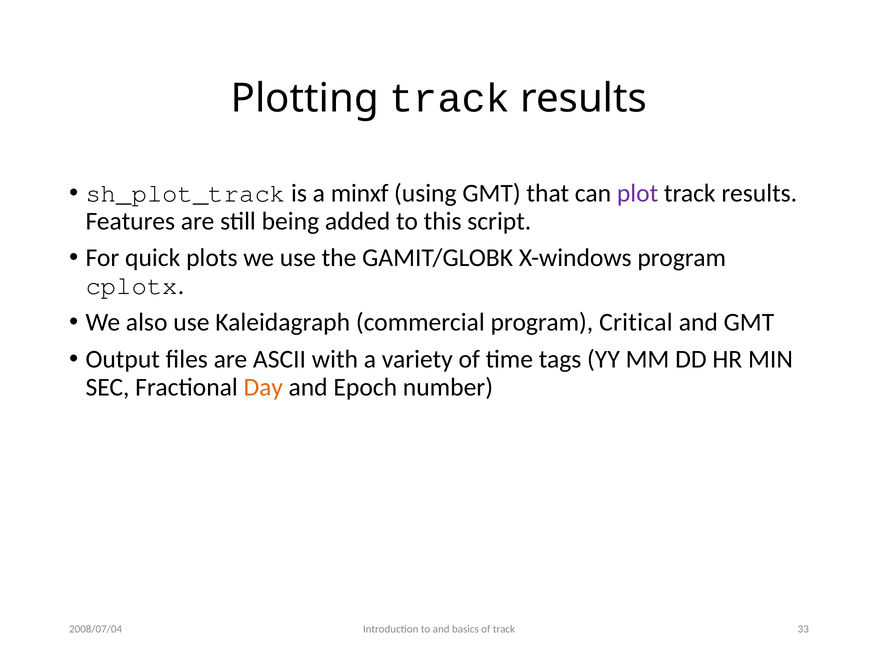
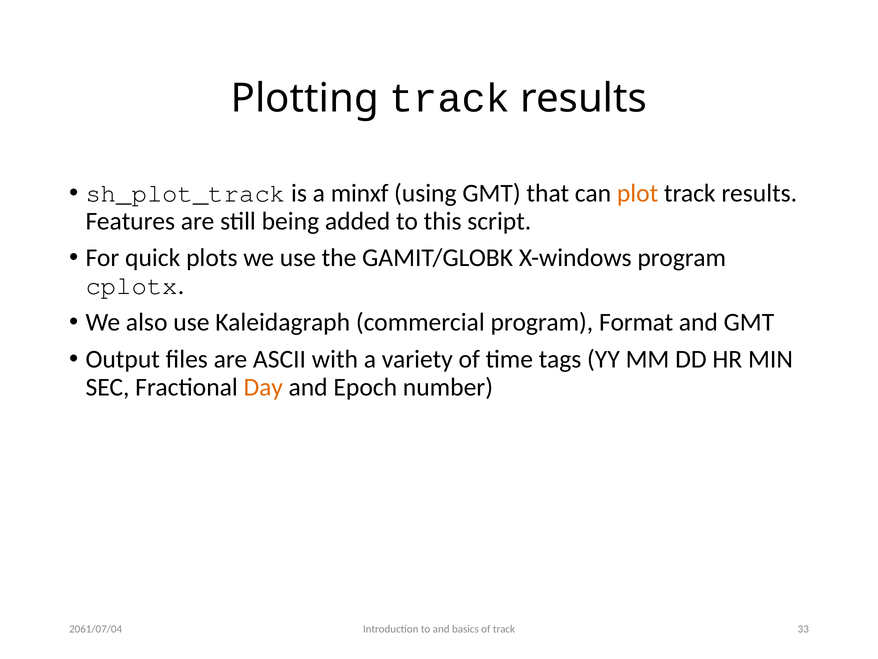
plot colour: purple -> orange
Critical: Critical -> Format
2008/07/04: 2008/07/04 -> 2061/07/04
